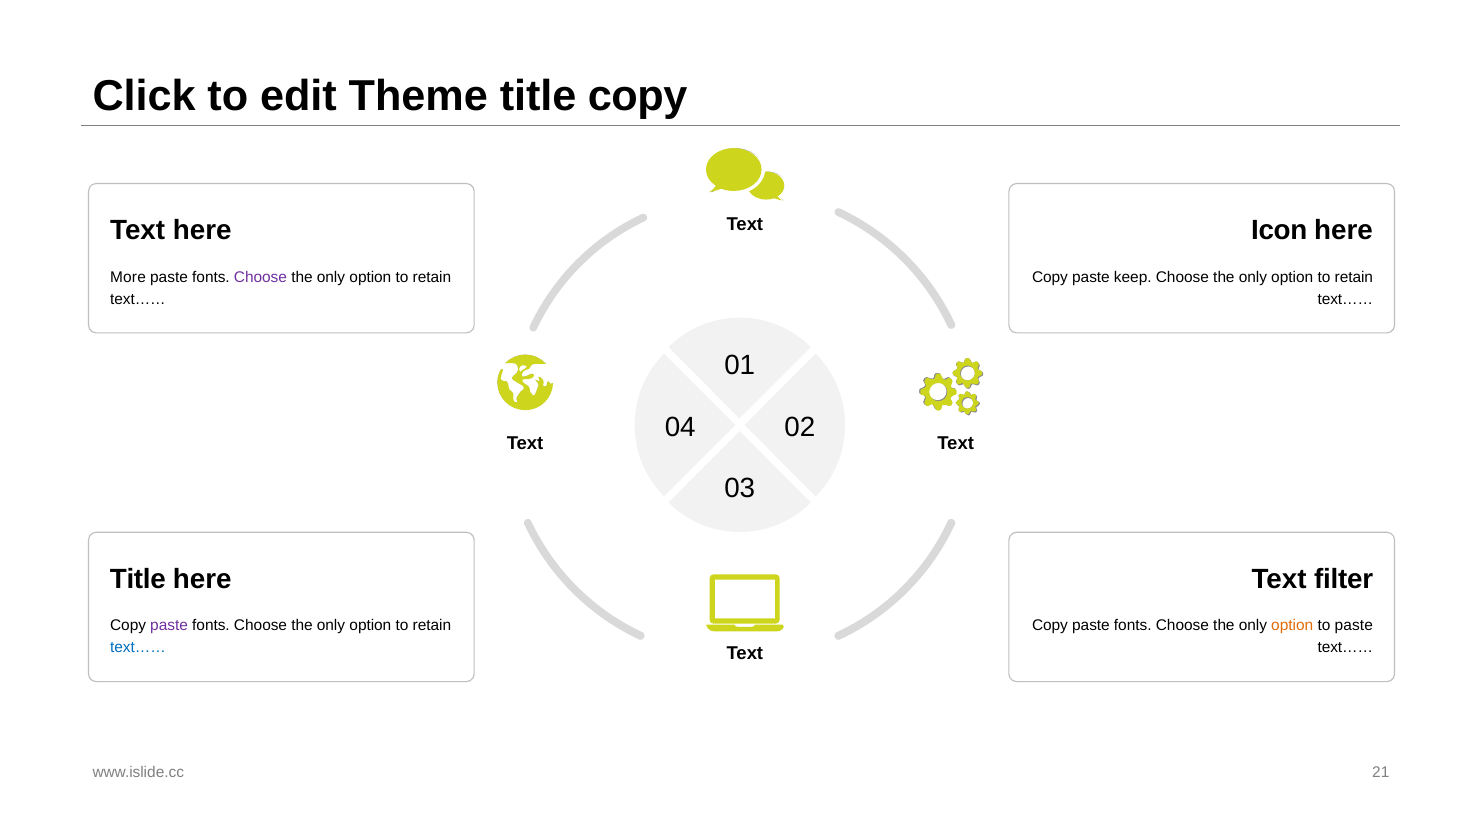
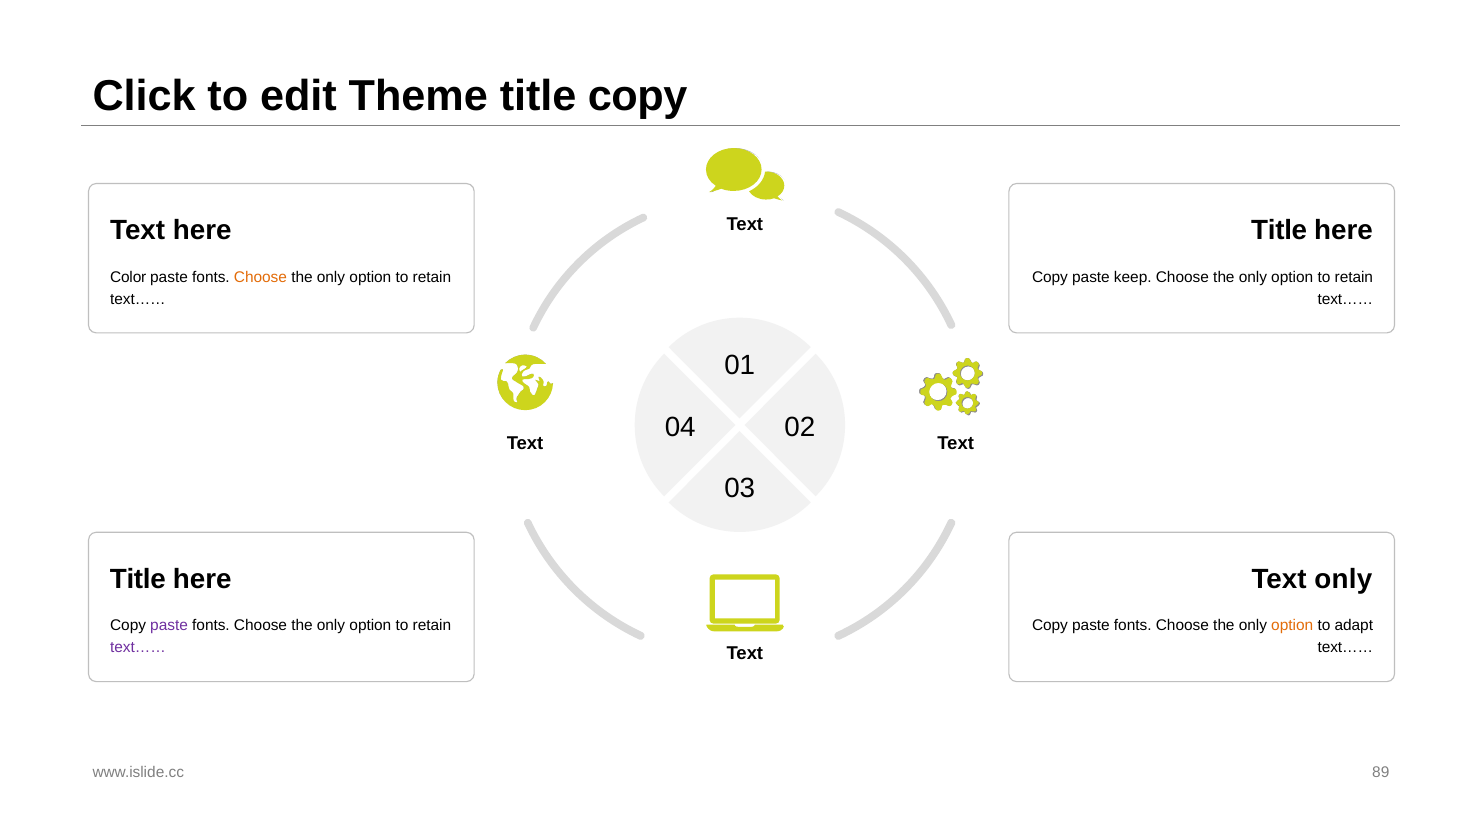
Icon at (1279, 230): Icon -> Title
More: More -> Color
Choose at (260, 277) colour: purple -> orange
Text filter: filter -> only
to paste: paste -> adapt
text…… at (138, 648) colour: blue -> purple
21: 21 -> 89
